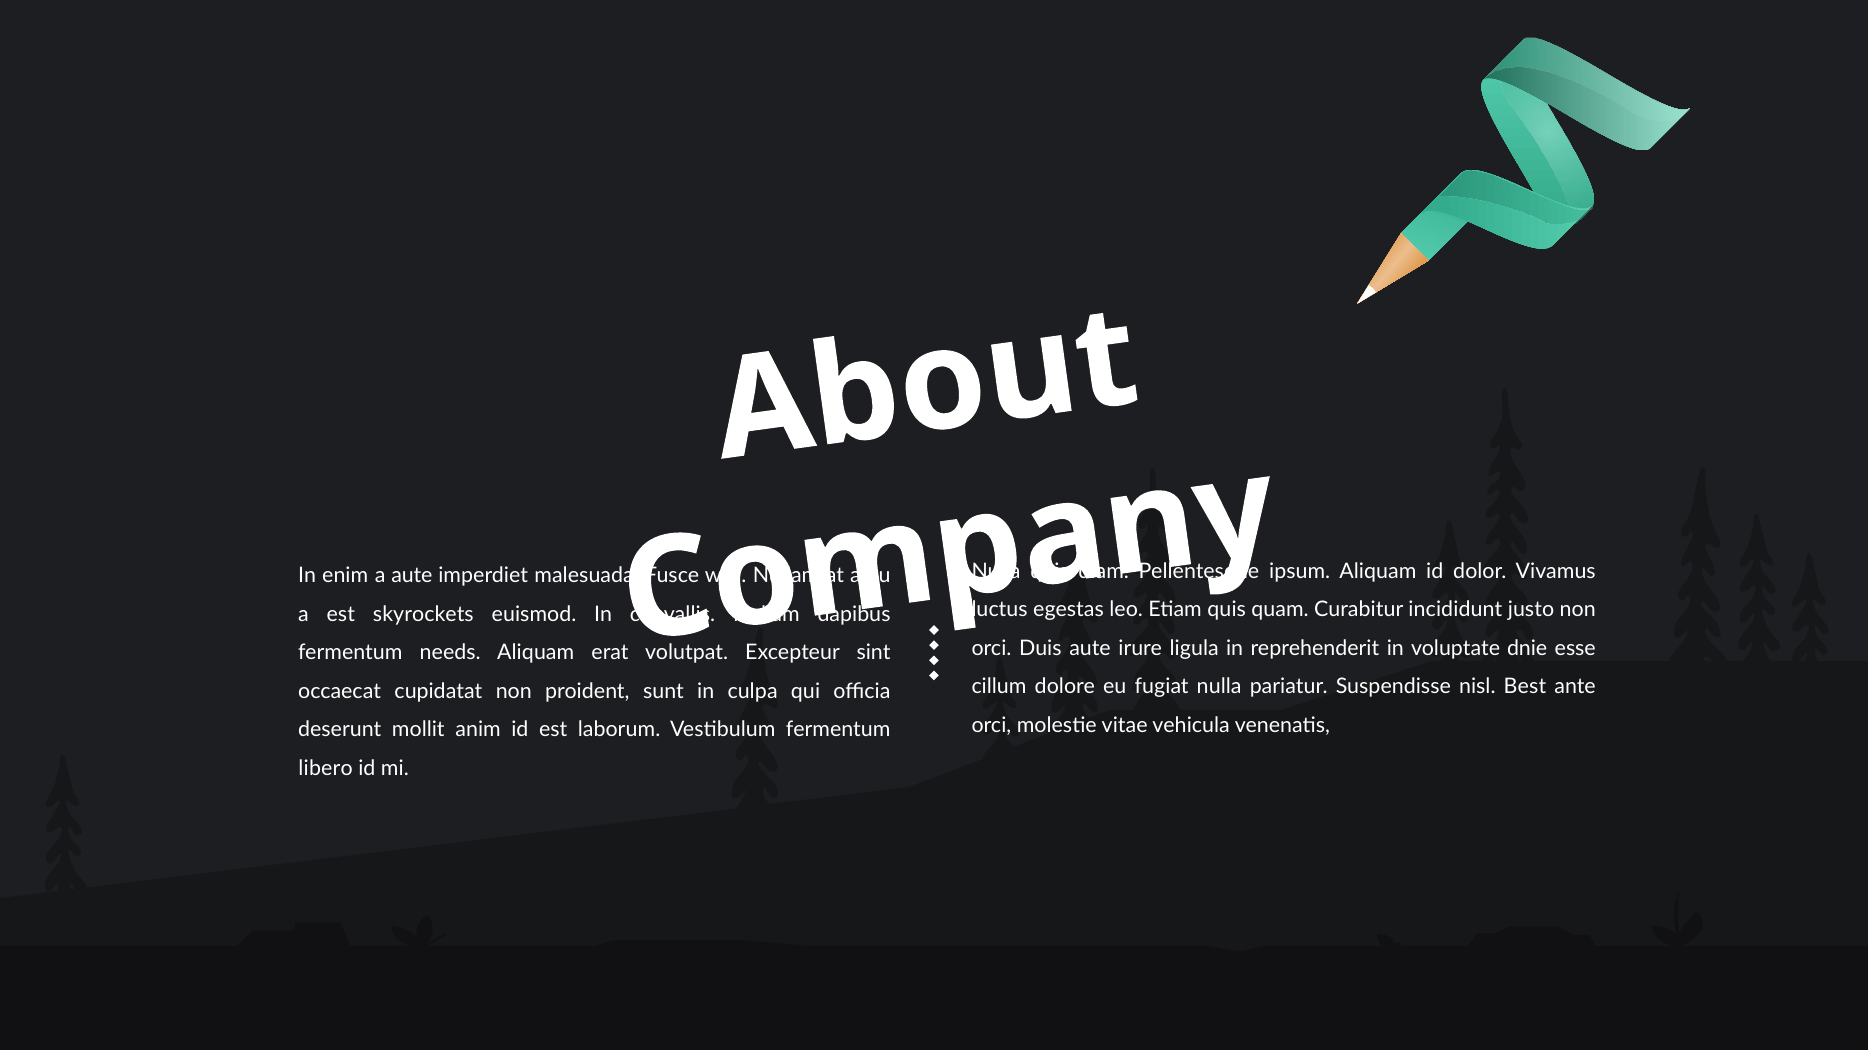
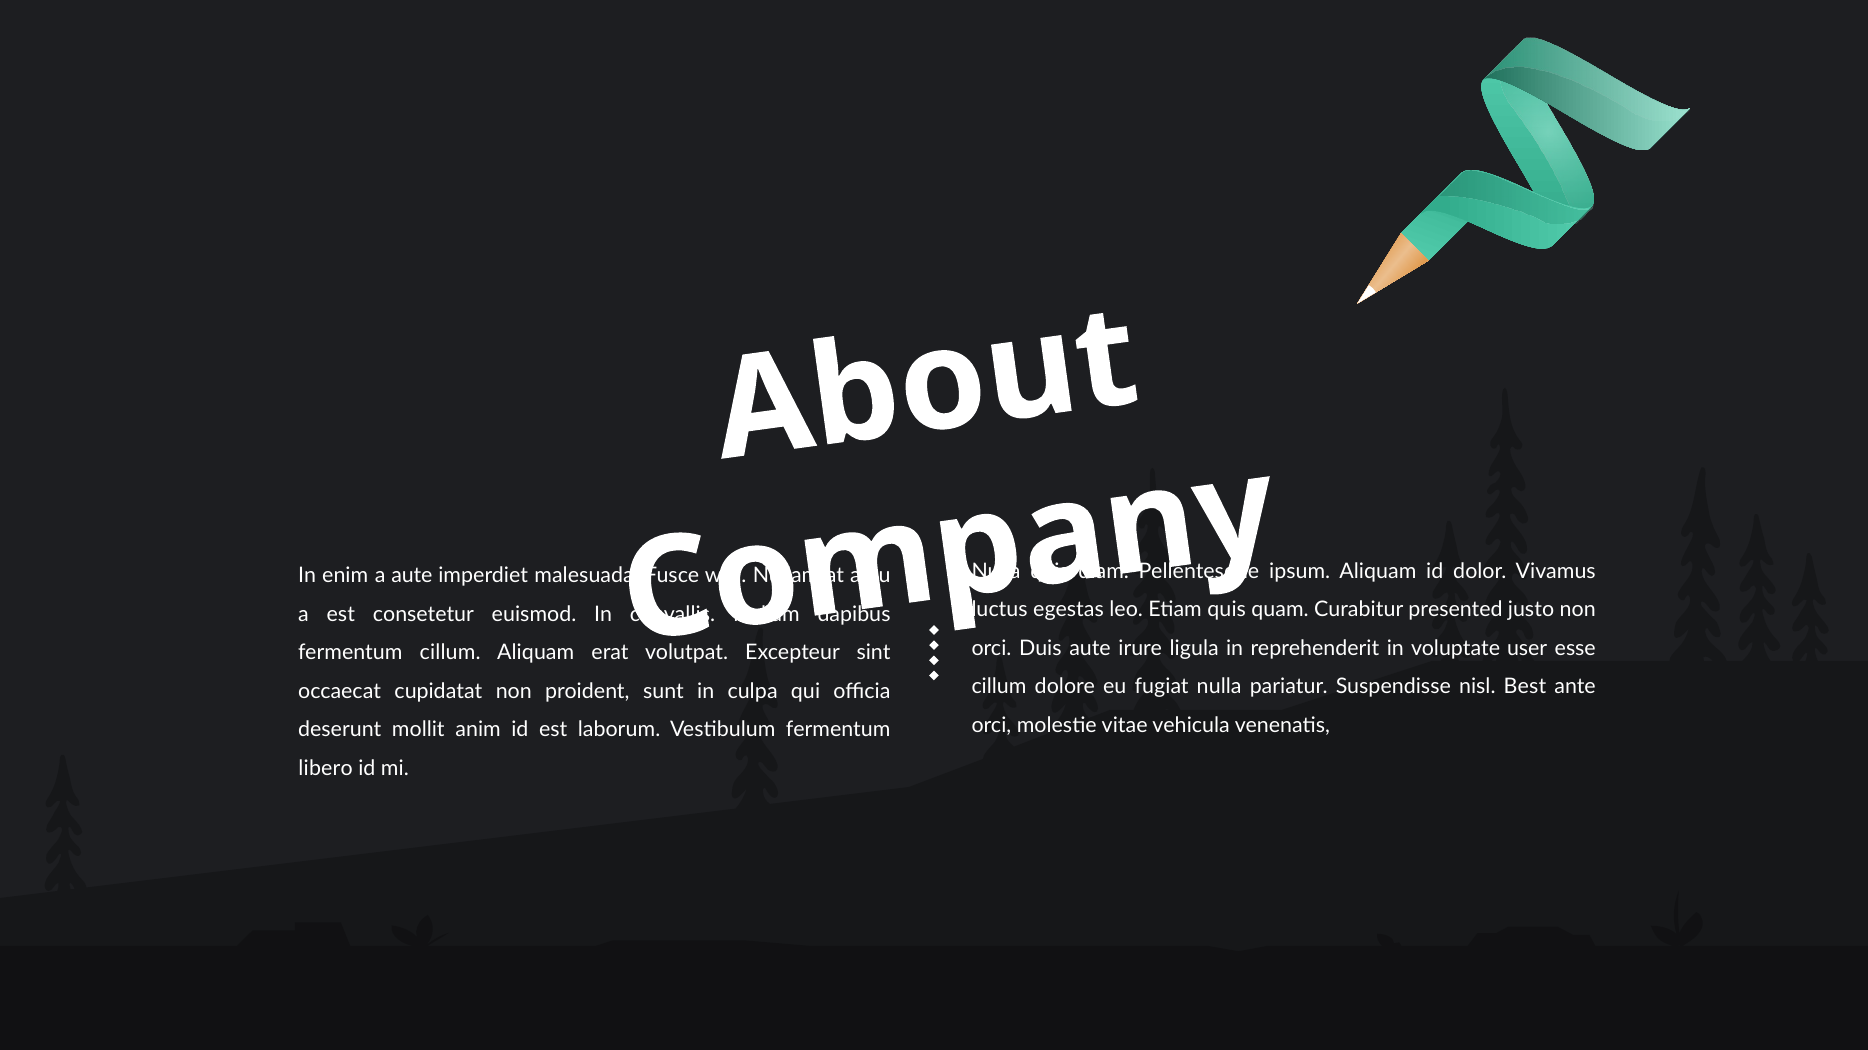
incididunt: incididunt -> presented
skyrockets: skyrockets -> consetetur
dnie: dnie -> user
fermentum needs: needs -> cillum
